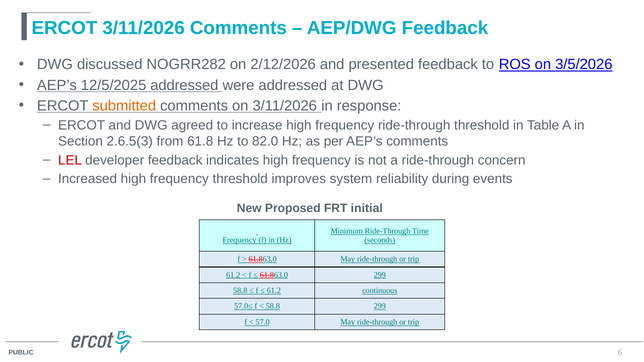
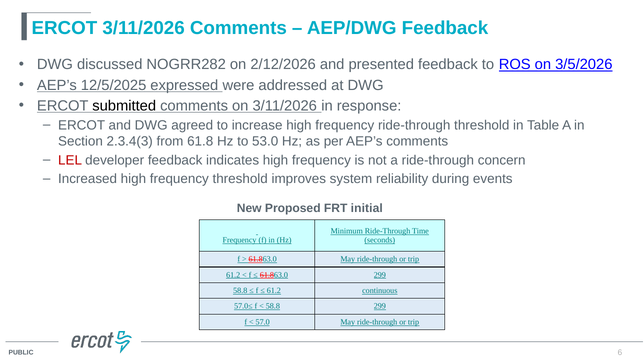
12/5/2025 addressed: addressed -> expressed
submitted colour: orange -> black
2.6.5(3: 2.6.5(3 -> 2.3.4(3
82.0: 82.0 -> 53.0
